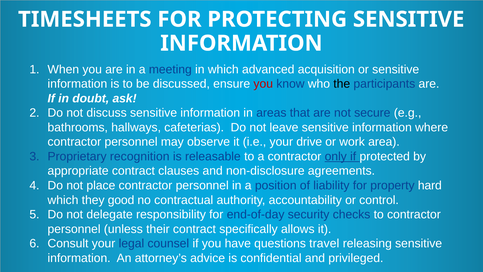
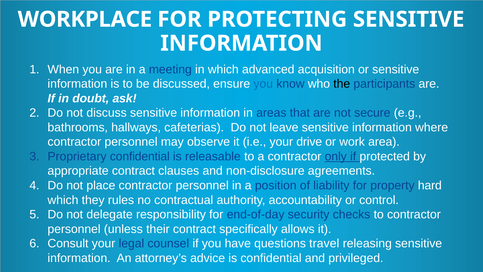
TIMESHEETS: TIMESHEETS -> WORKPLACE
you at (263, 84) colour: red -> blue
Proprietary recognition: recognition -> confidential
good: good -> rules
